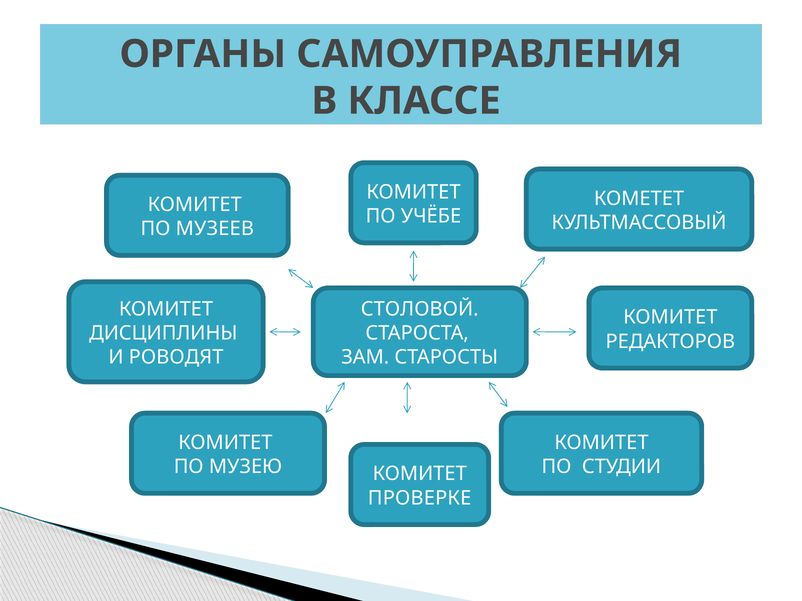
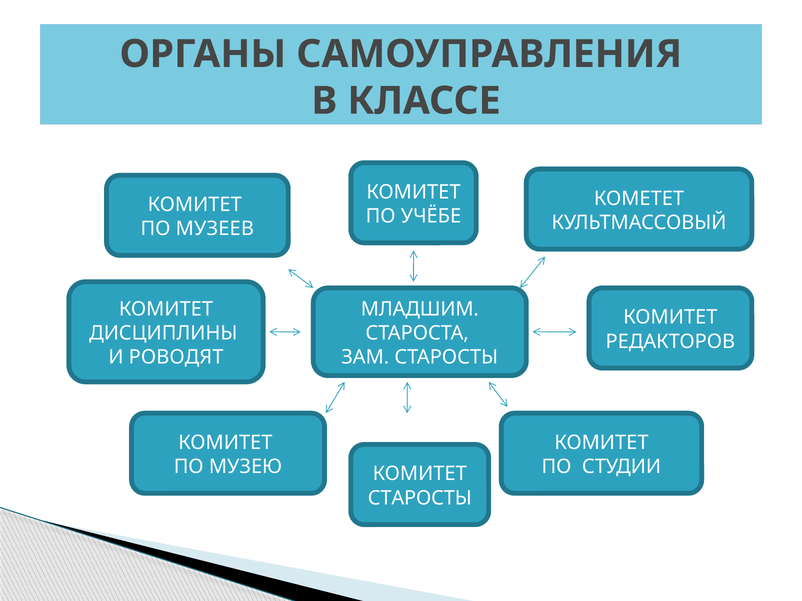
СТОЛОВОЙ: СТОЛОВОЙ -> МЛАДШИМ
ПРОВЕРКЕ at (420, 498): ПРОВЕРКЕ -> СТАРОСТЫ
